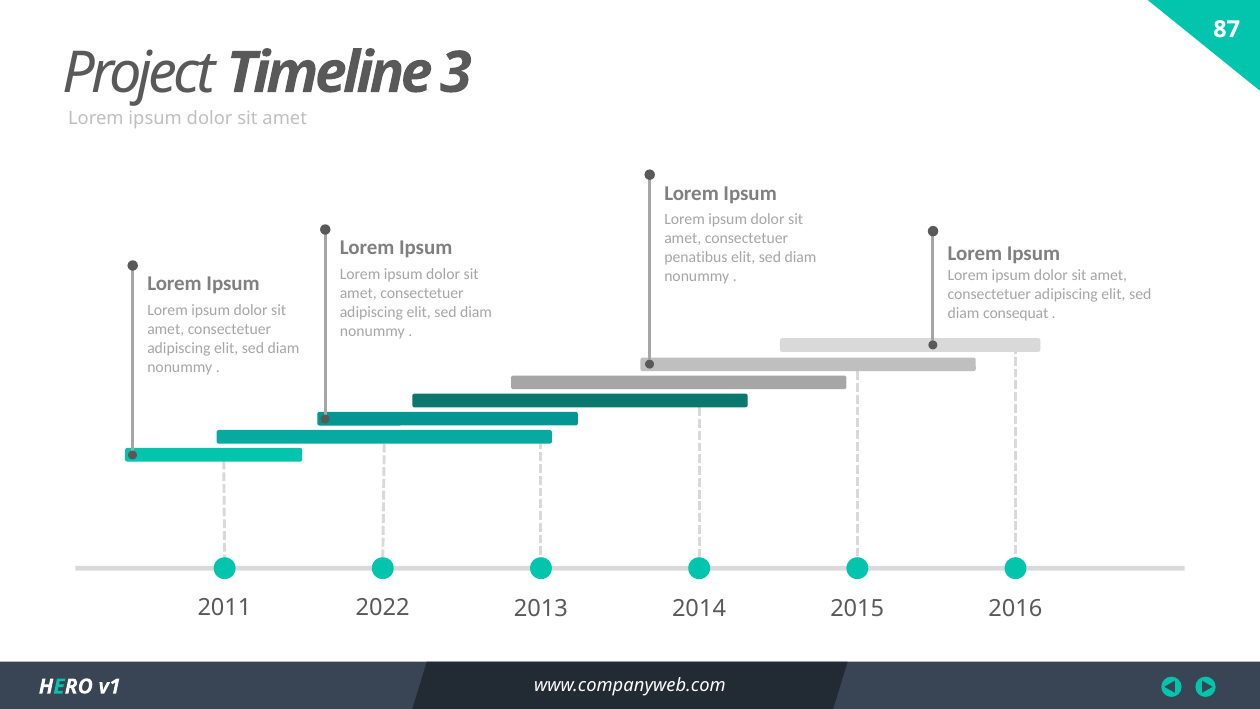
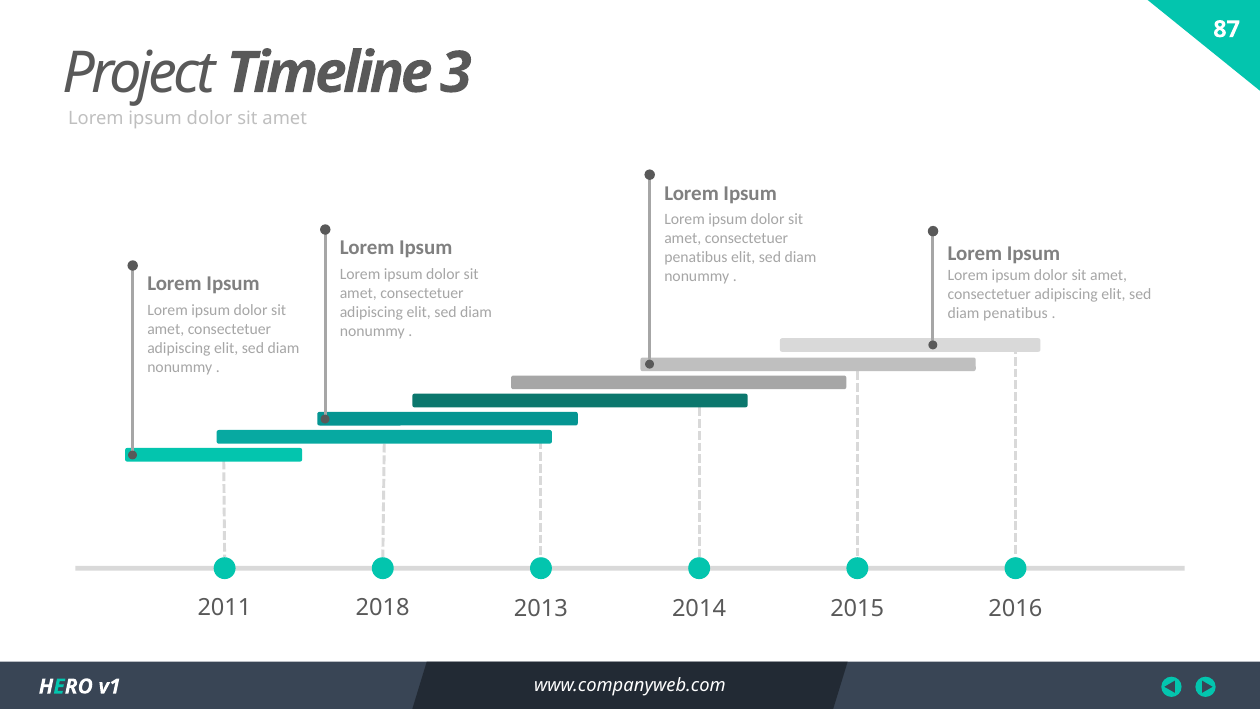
diam consequat: consequat -> penatibus
2022: 2022 -> 2018
